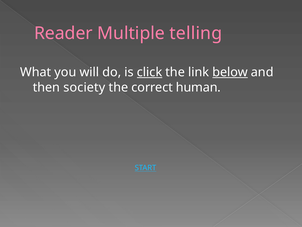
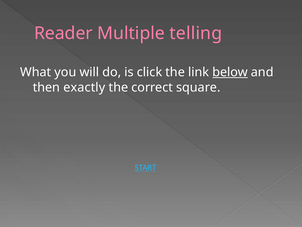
click underline: present -> none
society: society -> exactly
human: human -> square
